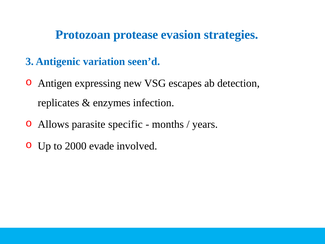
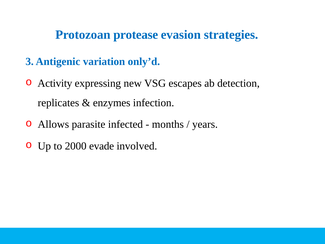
seen’d: seen’d -> only’d
Antigen: Antigen -> Activity
specific: specific -> infected
